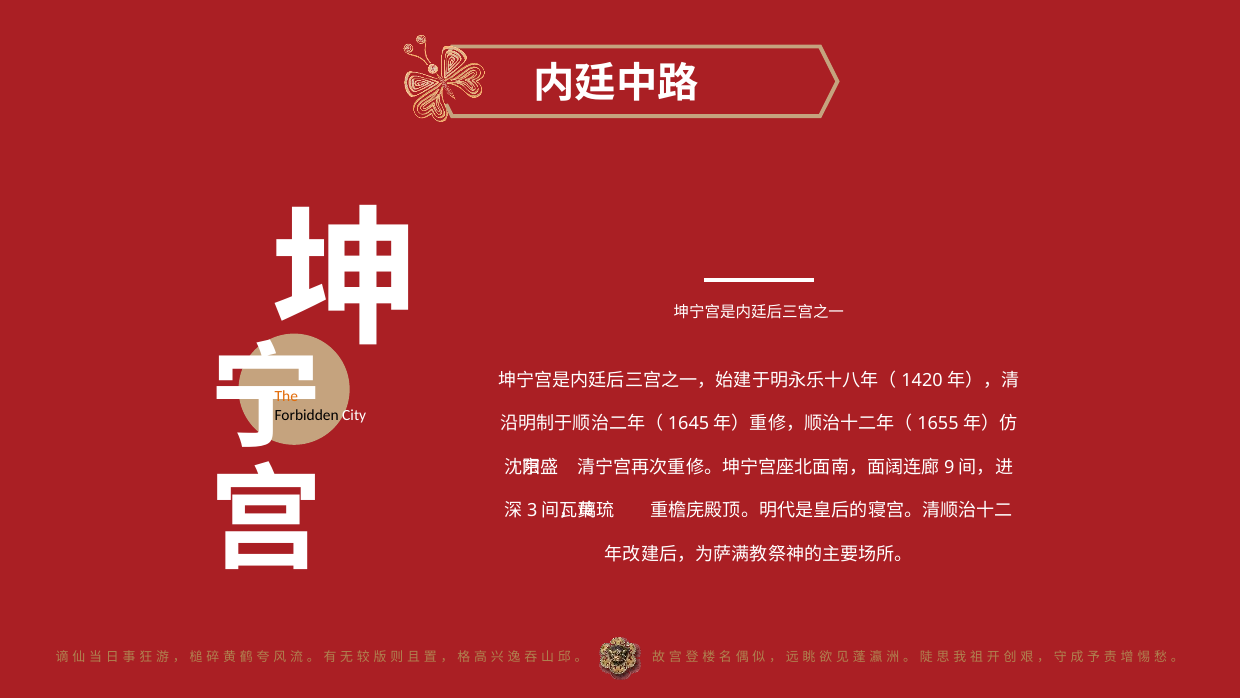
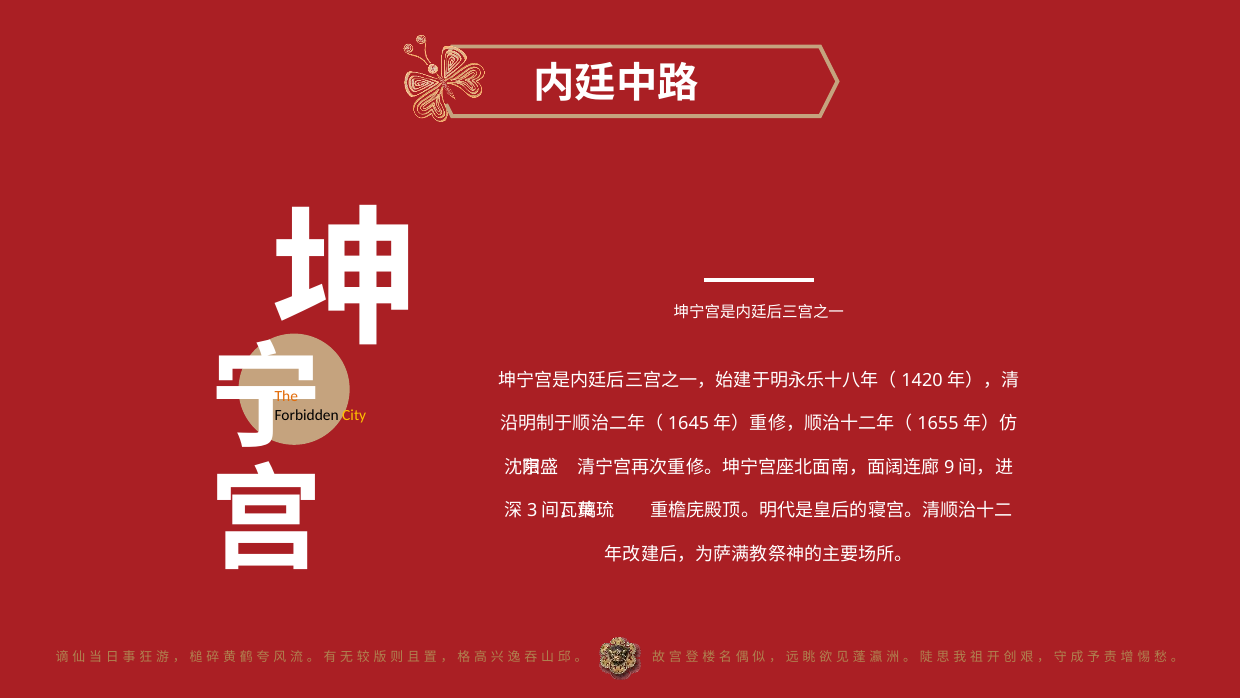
City colour: white -> yellow
